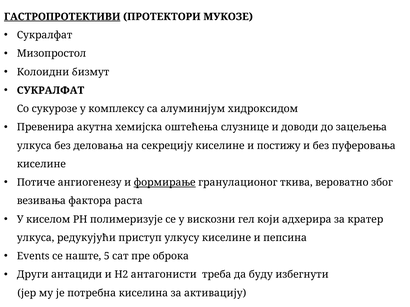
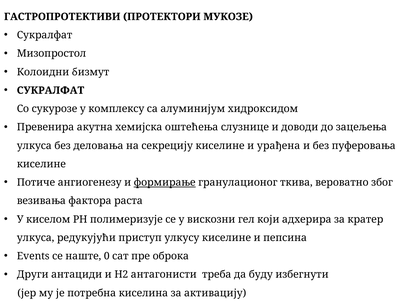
ГАСТРОПРОТЕКТИВИ underline: present -> none
постижу: постижу -> урађена
5: 5 -> 0
